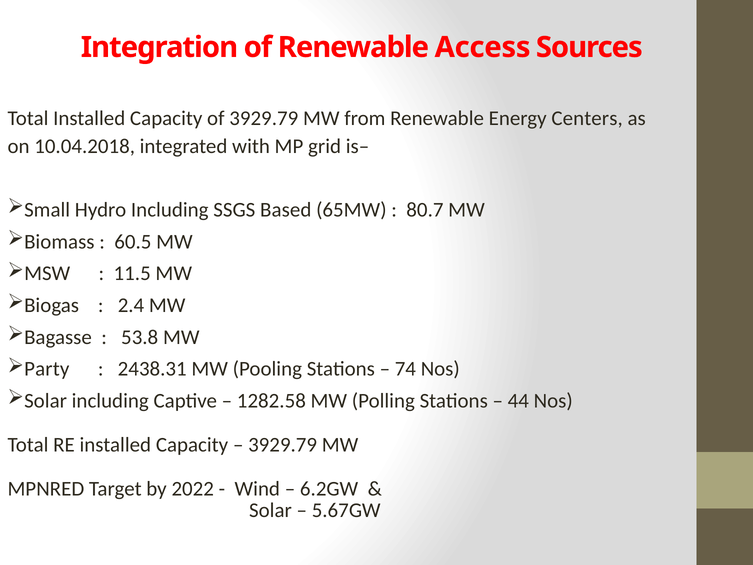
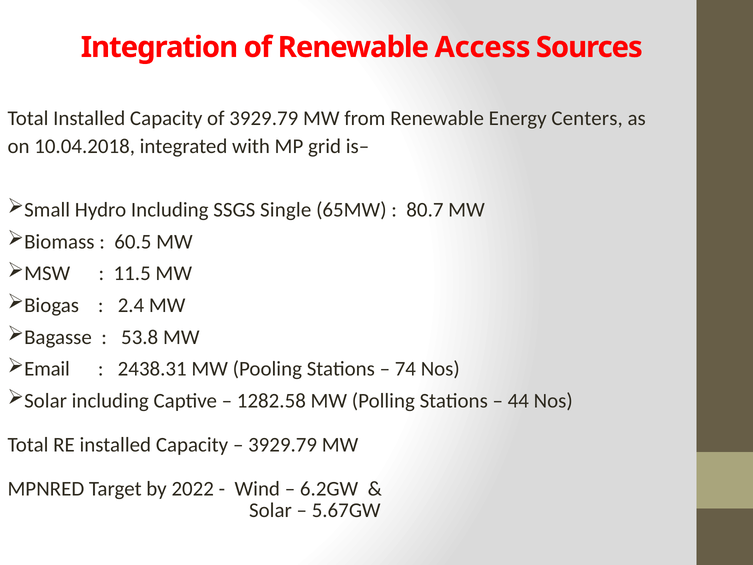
Based: Based -> Single
Party: Party -> Email
